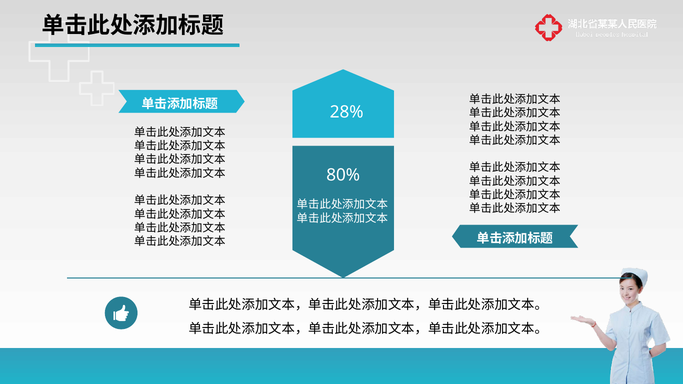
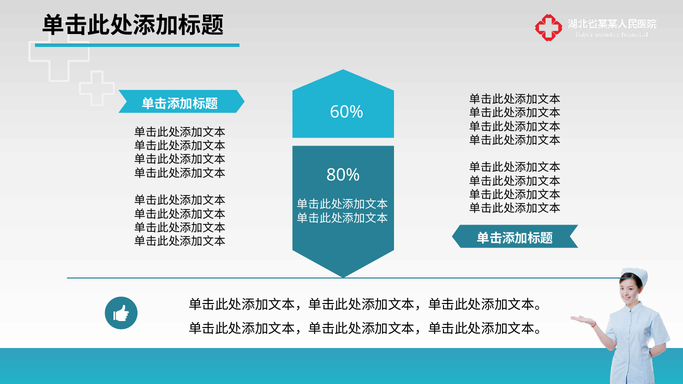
28%: 28% -> 60%
